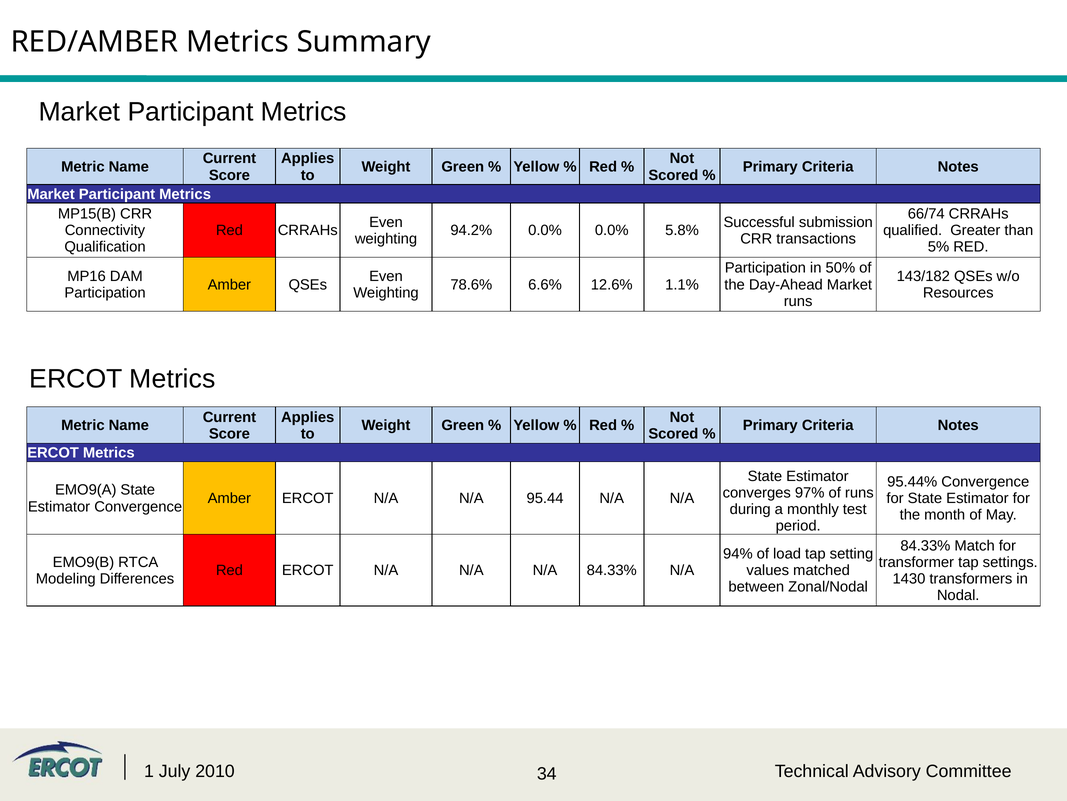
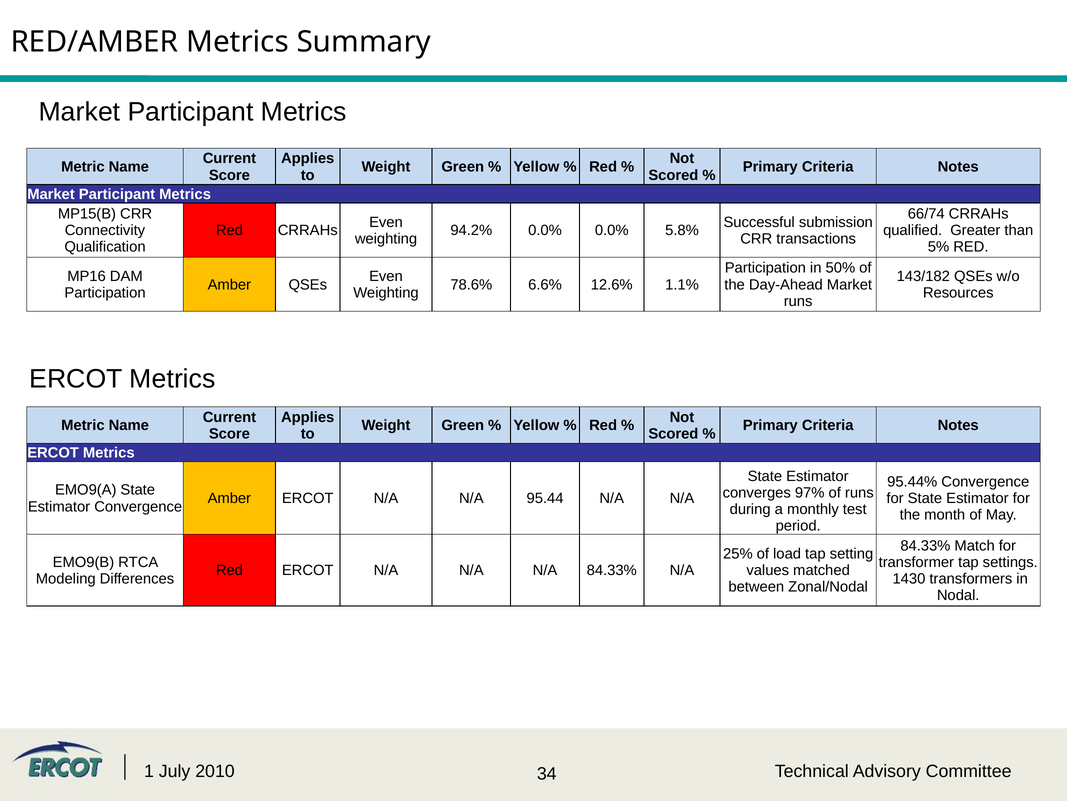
94%: 94% -> 25%
